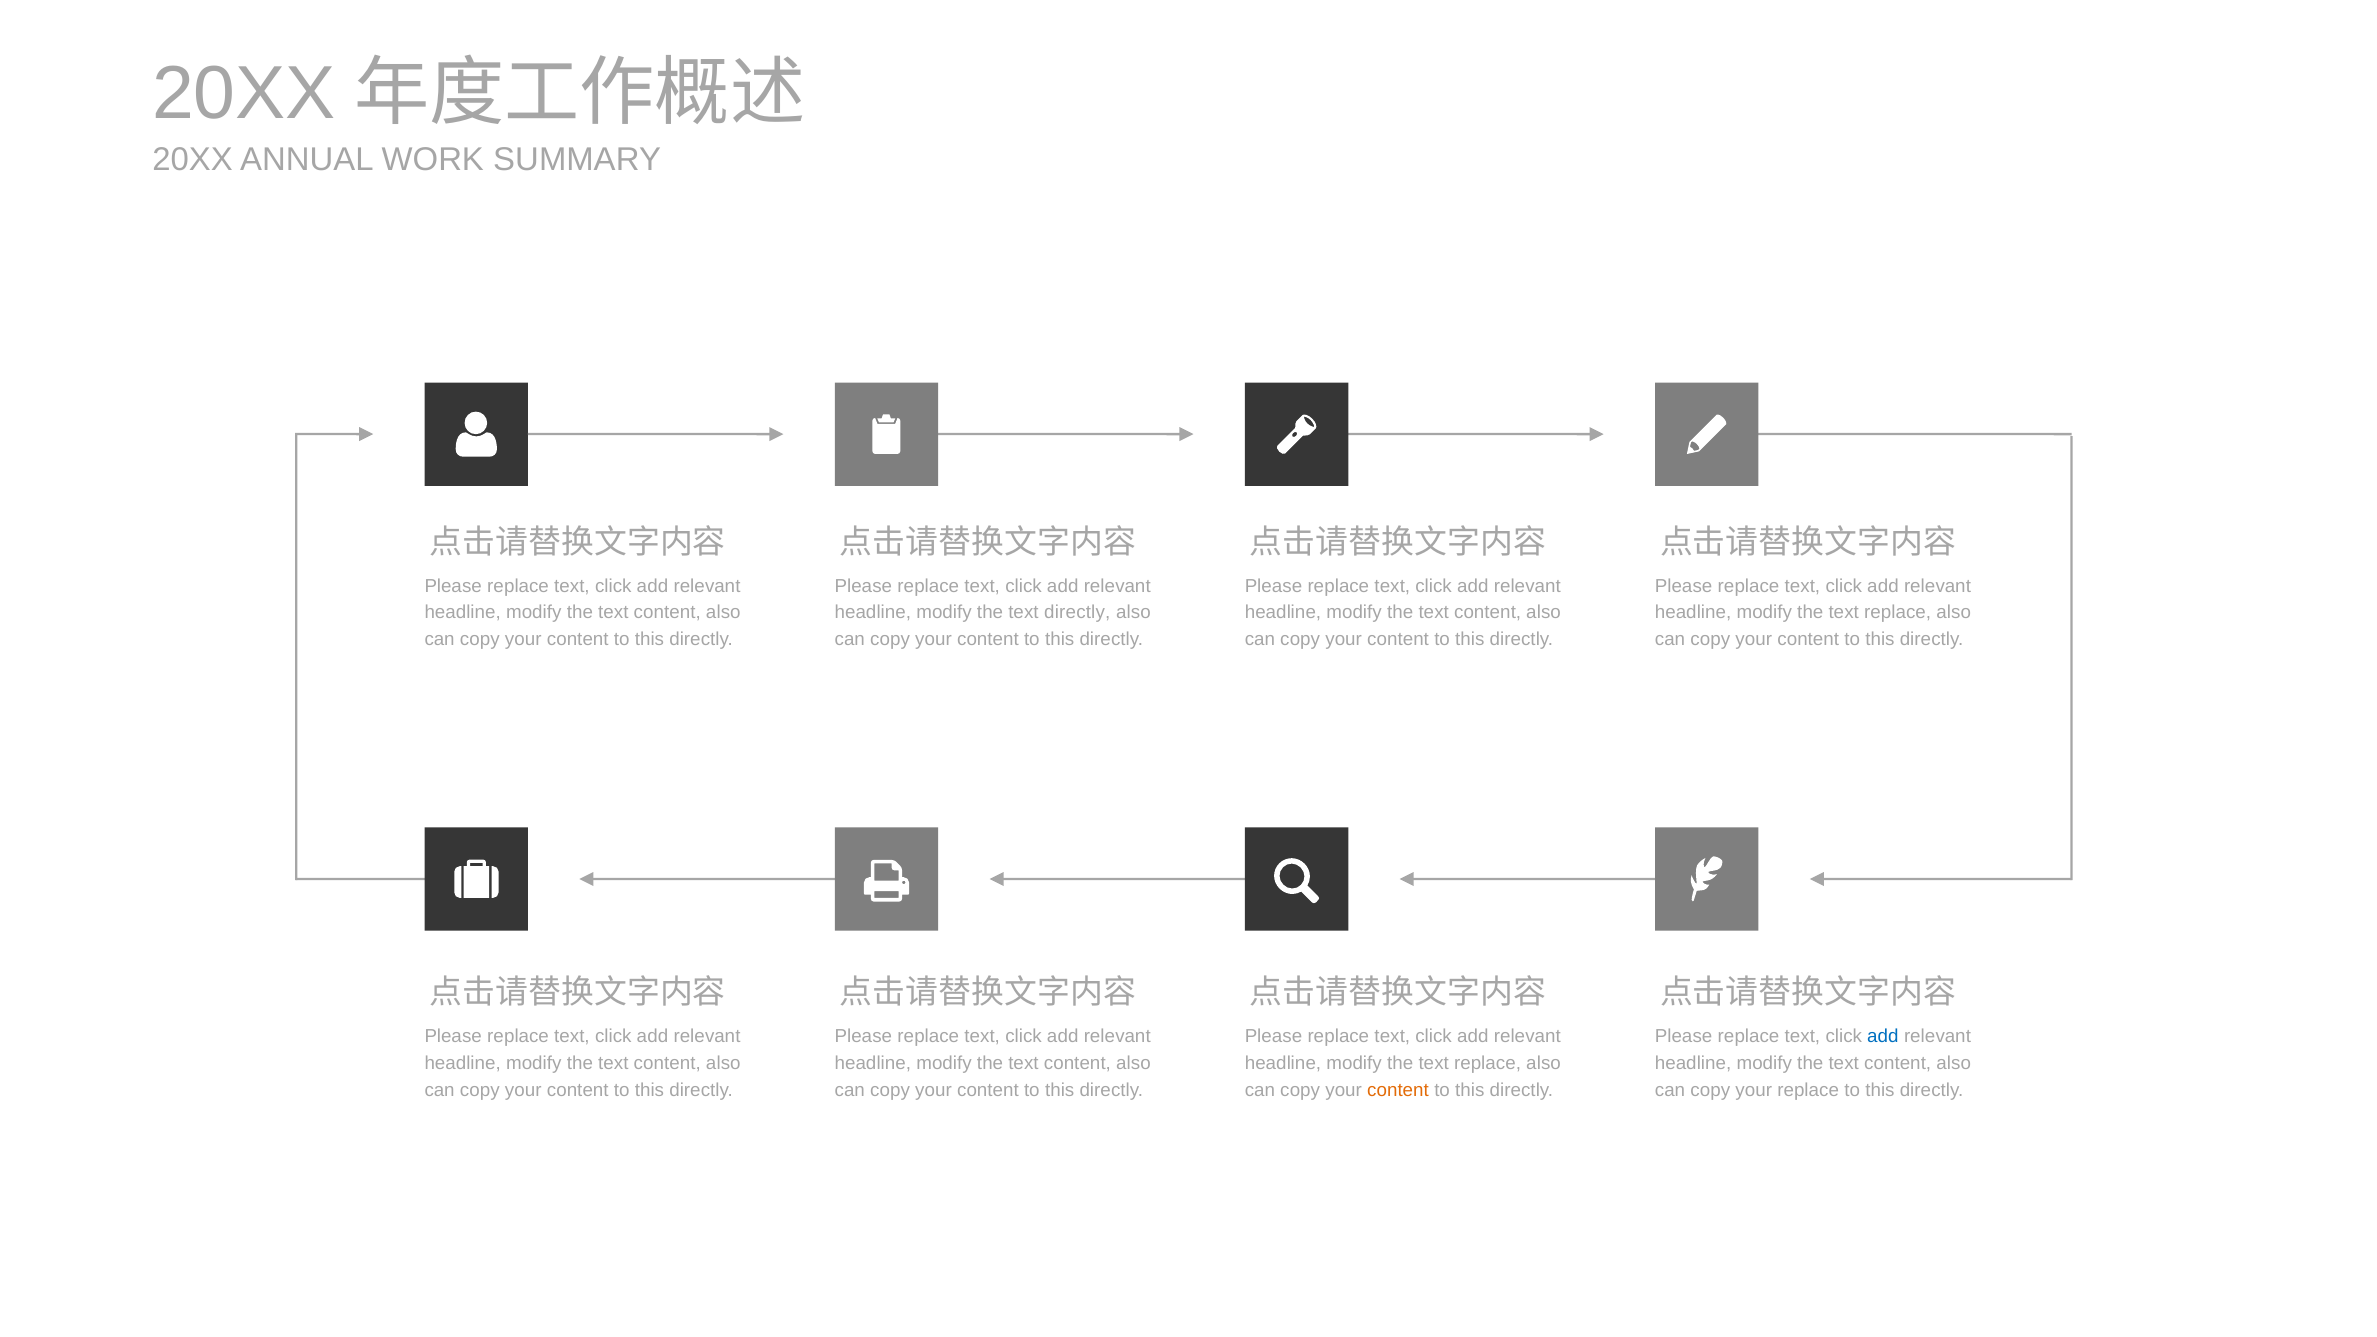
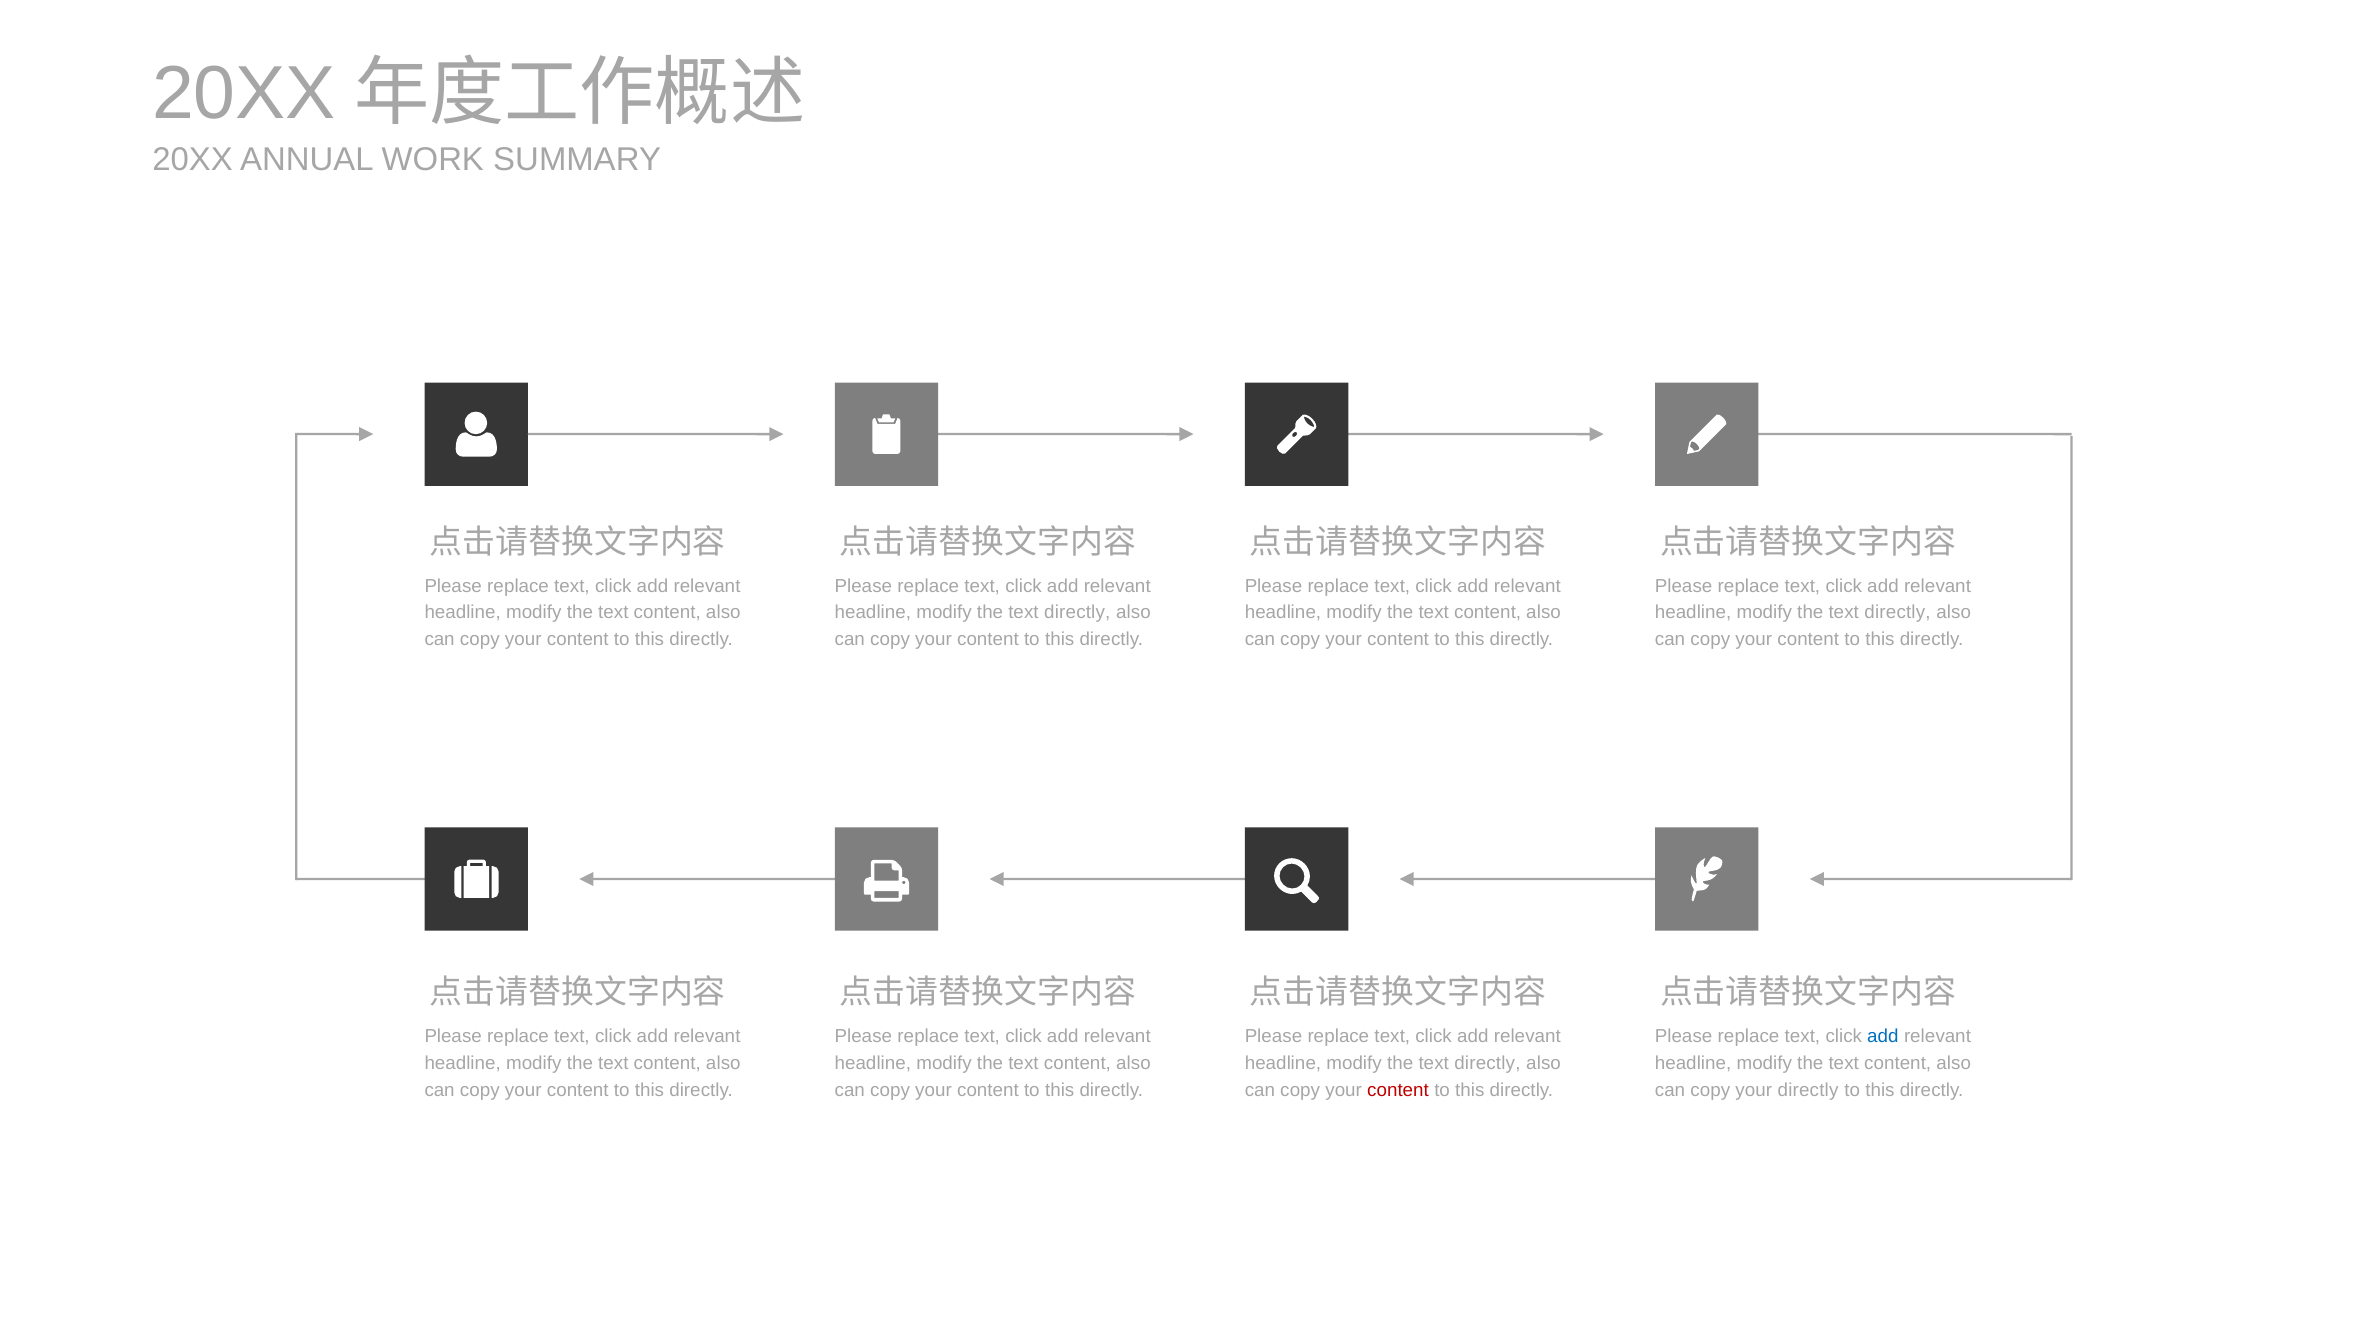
replace at (1898, 613): replace -> directly
replace at (1488, 1063): replace -> directly
content at (1398, 1090) colour: orange -> red
your replace: replace -> directly
